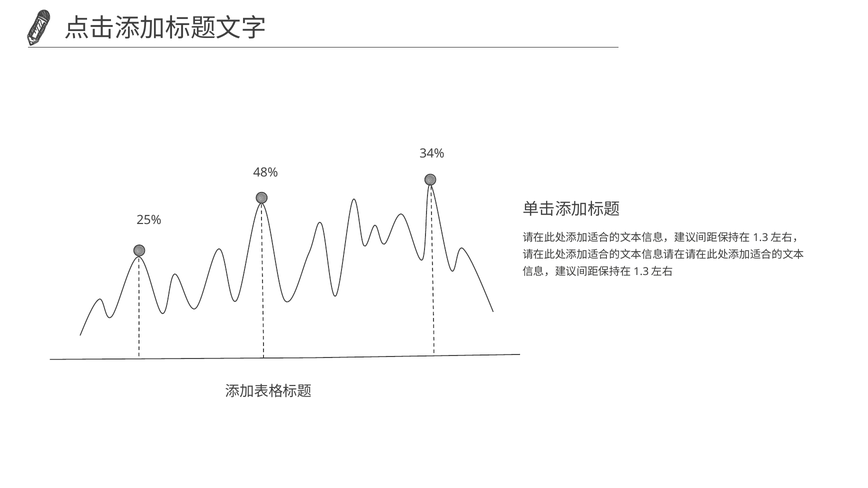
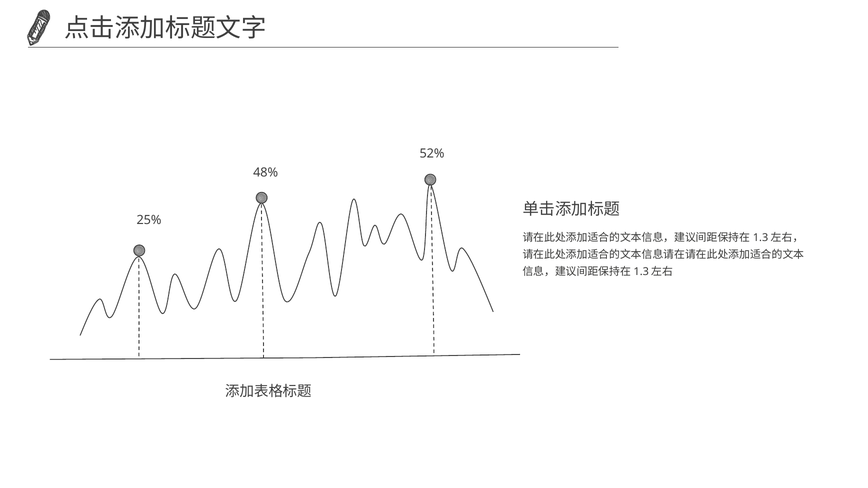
34%: 34% -> 52%
